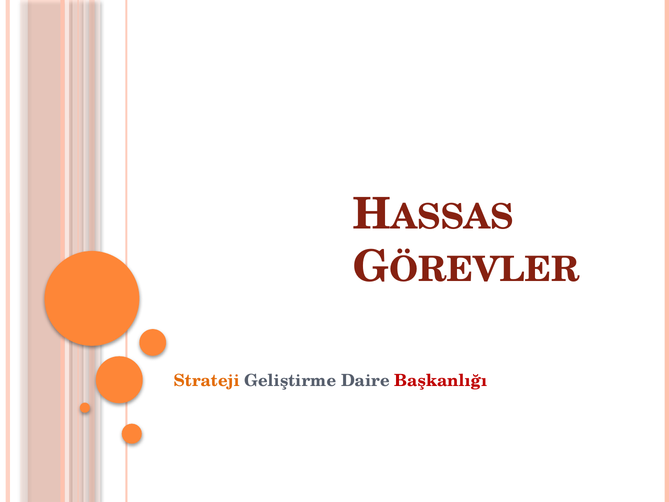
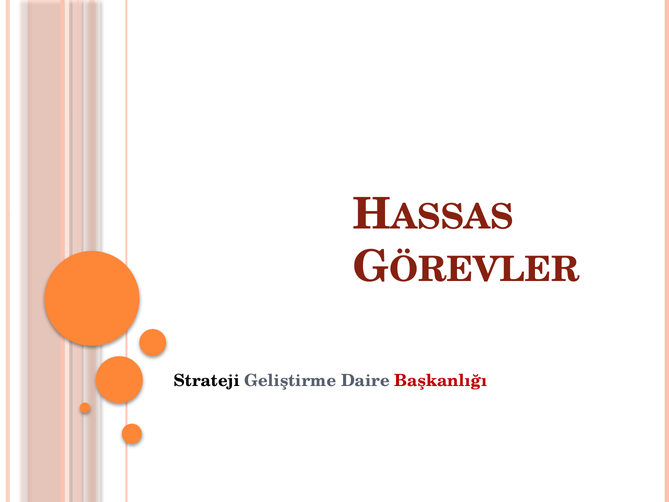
Strateji colour: orange -> black
